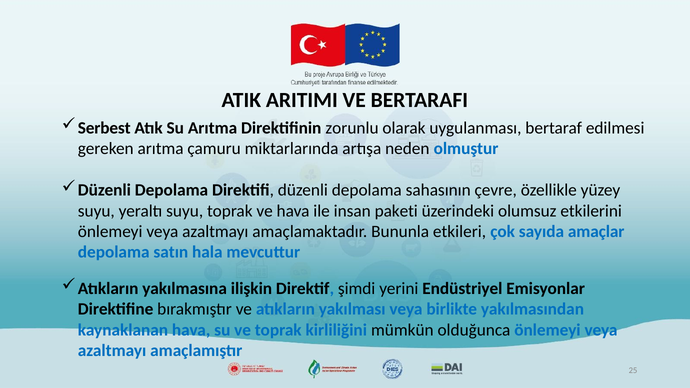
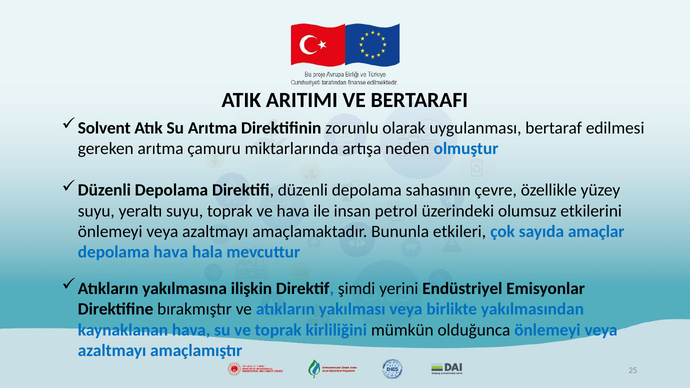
Serbest: Serbest -> Solvent
paketi: paketi -> petrol
depolama satın: satın -> hava
